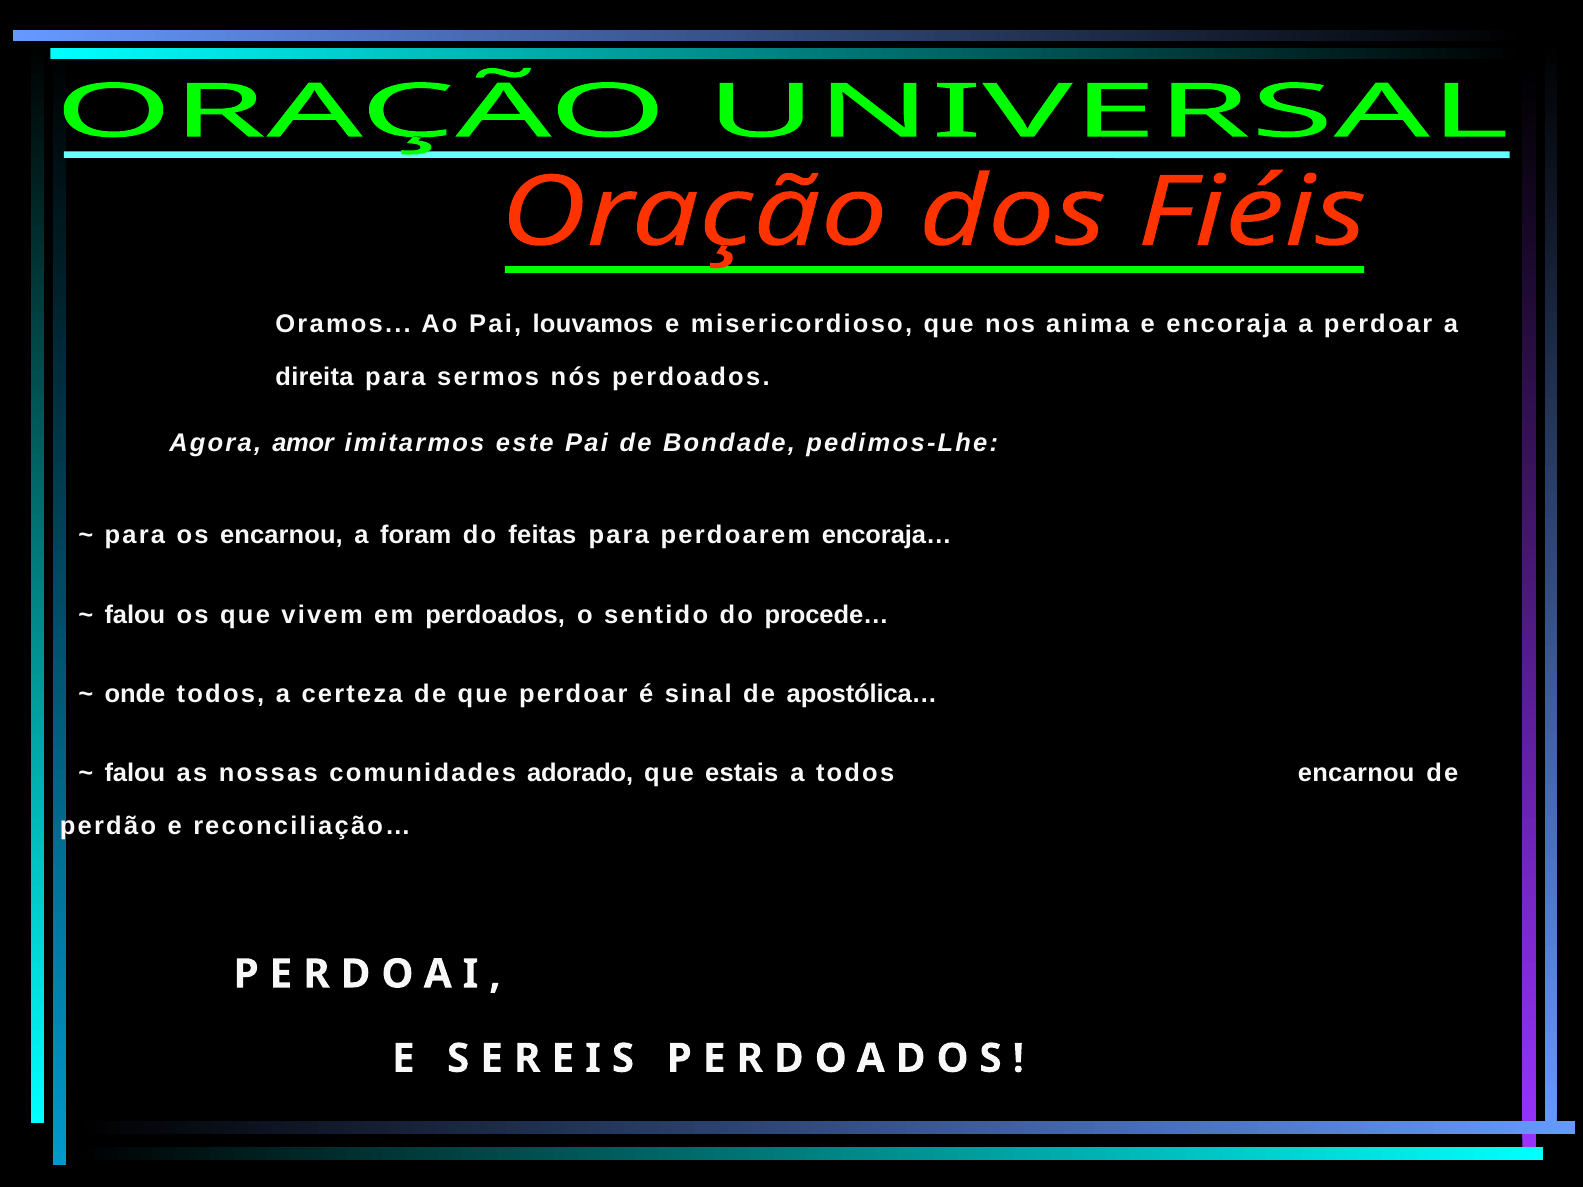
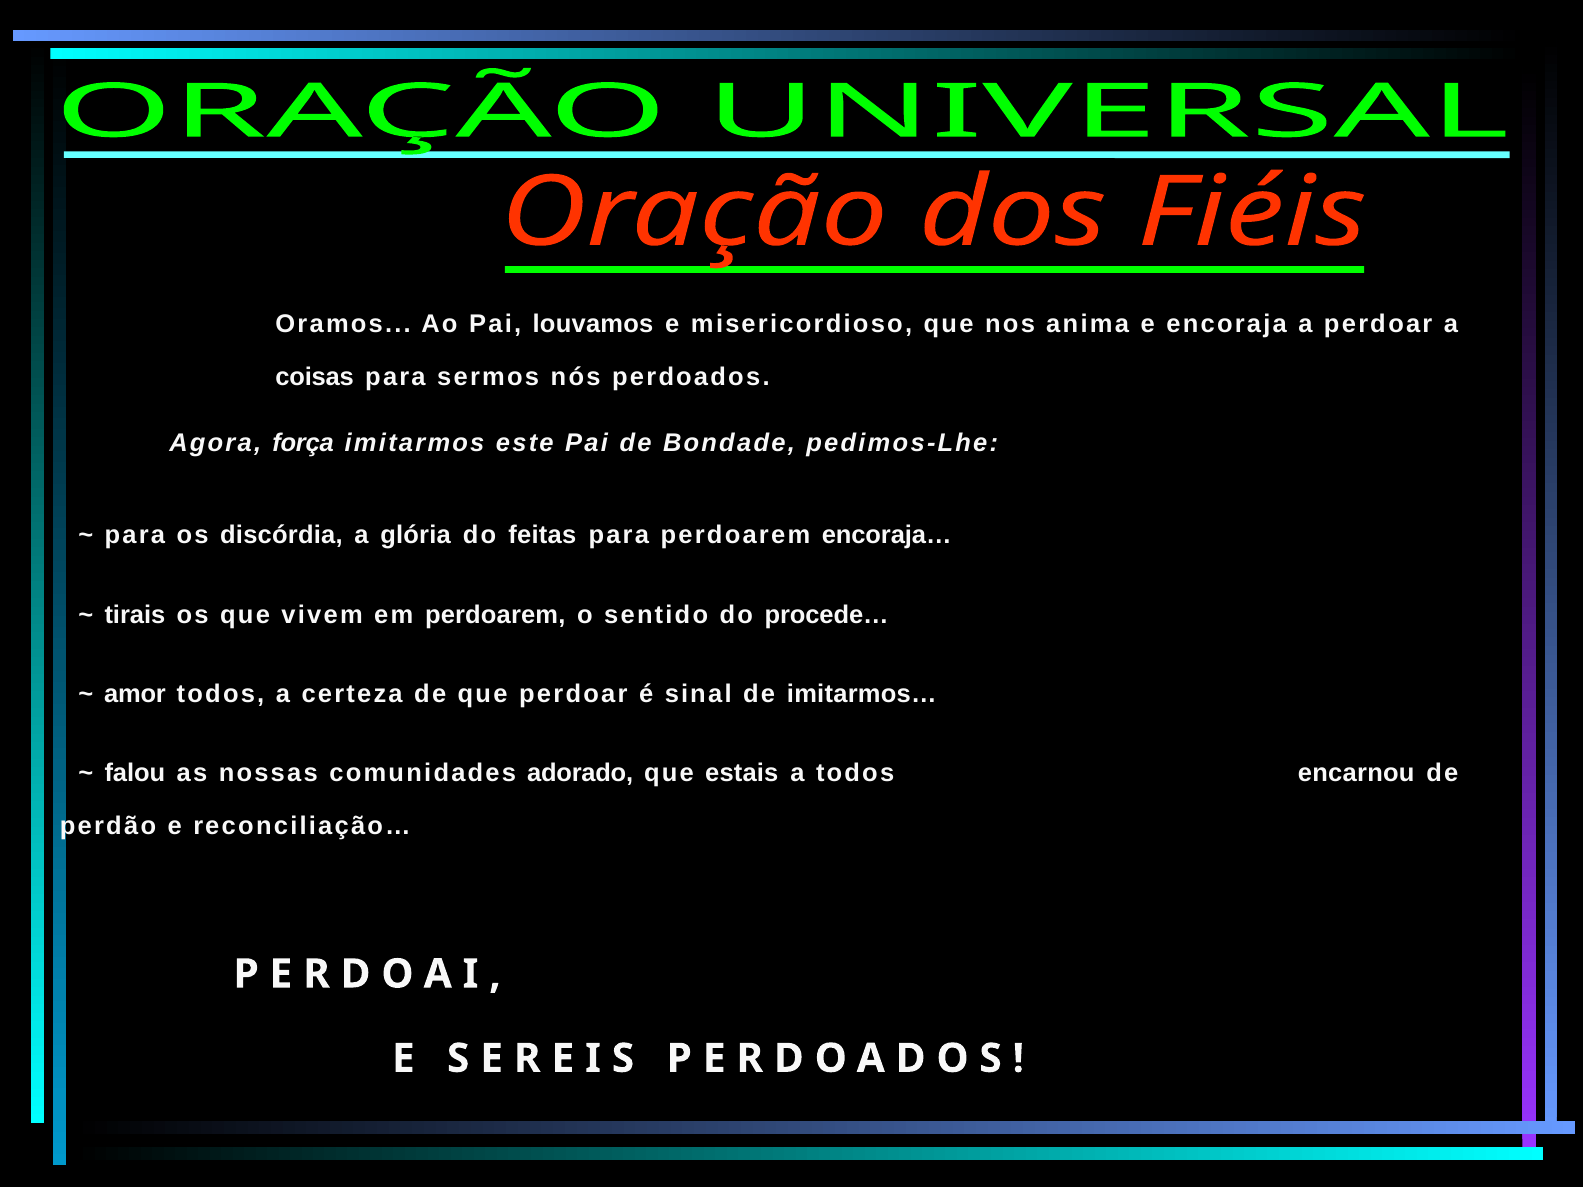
direita: direita -> coisas
amor: amor -> força
os encarnou: encarnou -> discórdia
foram: foram -> glória
falou at (135, 615): falou -> tirais
em perdoados: perdoados -> perdoarem
onde: onde -> amor
apostólica…: apostólica… -> imitarmos…
